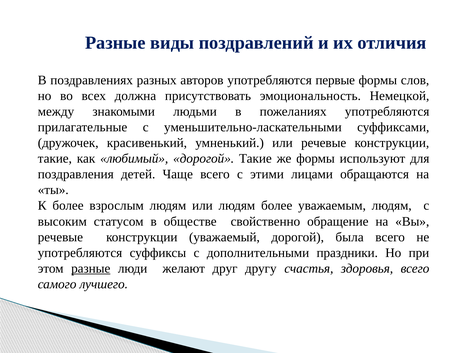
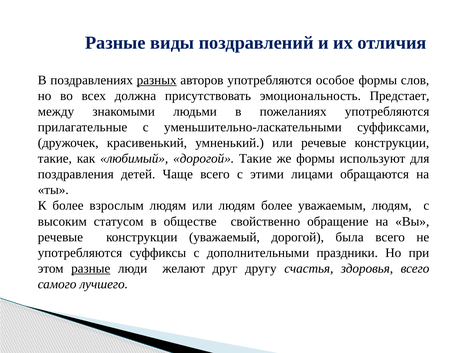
разных underline: none -> present
первые: первые -> особое
Немецкой: Немецкой -> Предстает
